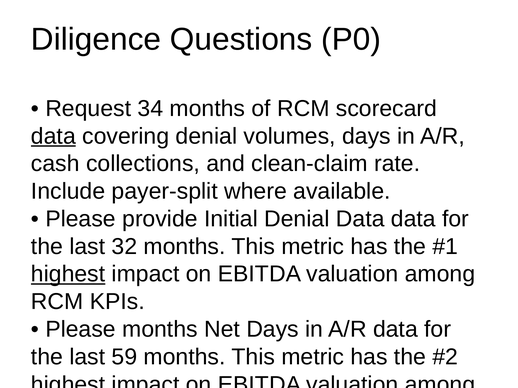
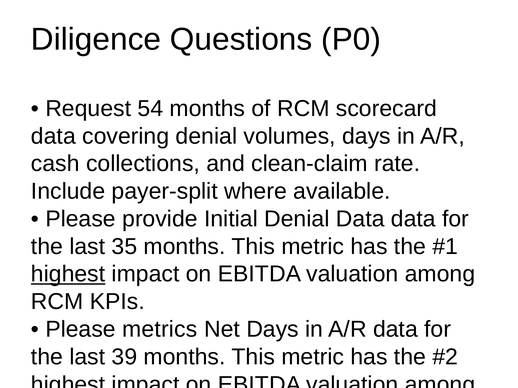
34: 34 -> 54
data at (53, 136) underline: present -> none
32: 32 -> 35
Please months: months -> metrics
59: 59 -> 39
